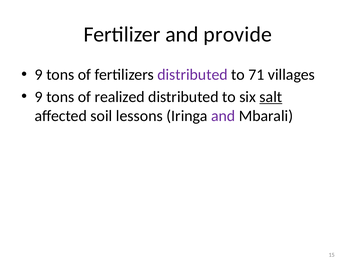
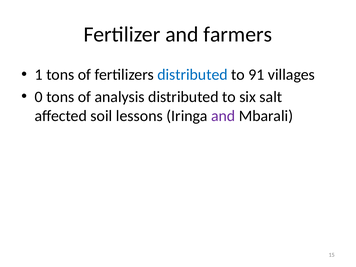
provide: provide -> farmers
9 at (39, 75): 9 -> 1
distributed at (192, 75) colour: purple -> blue
71: 71 -> 91
9 at (39, 97): 9 -> 0
realized: realized -> analysis
salt underline: present -> none
